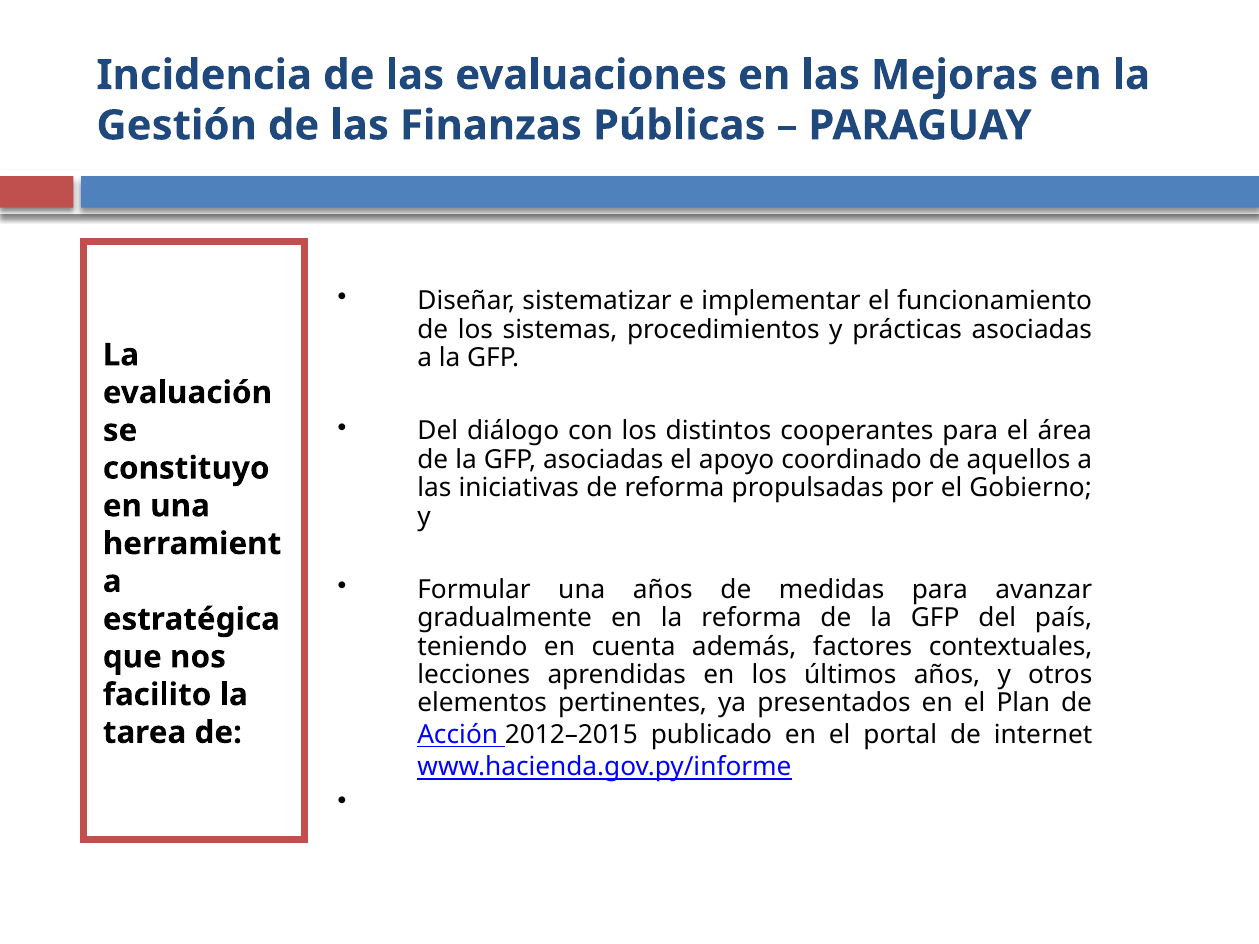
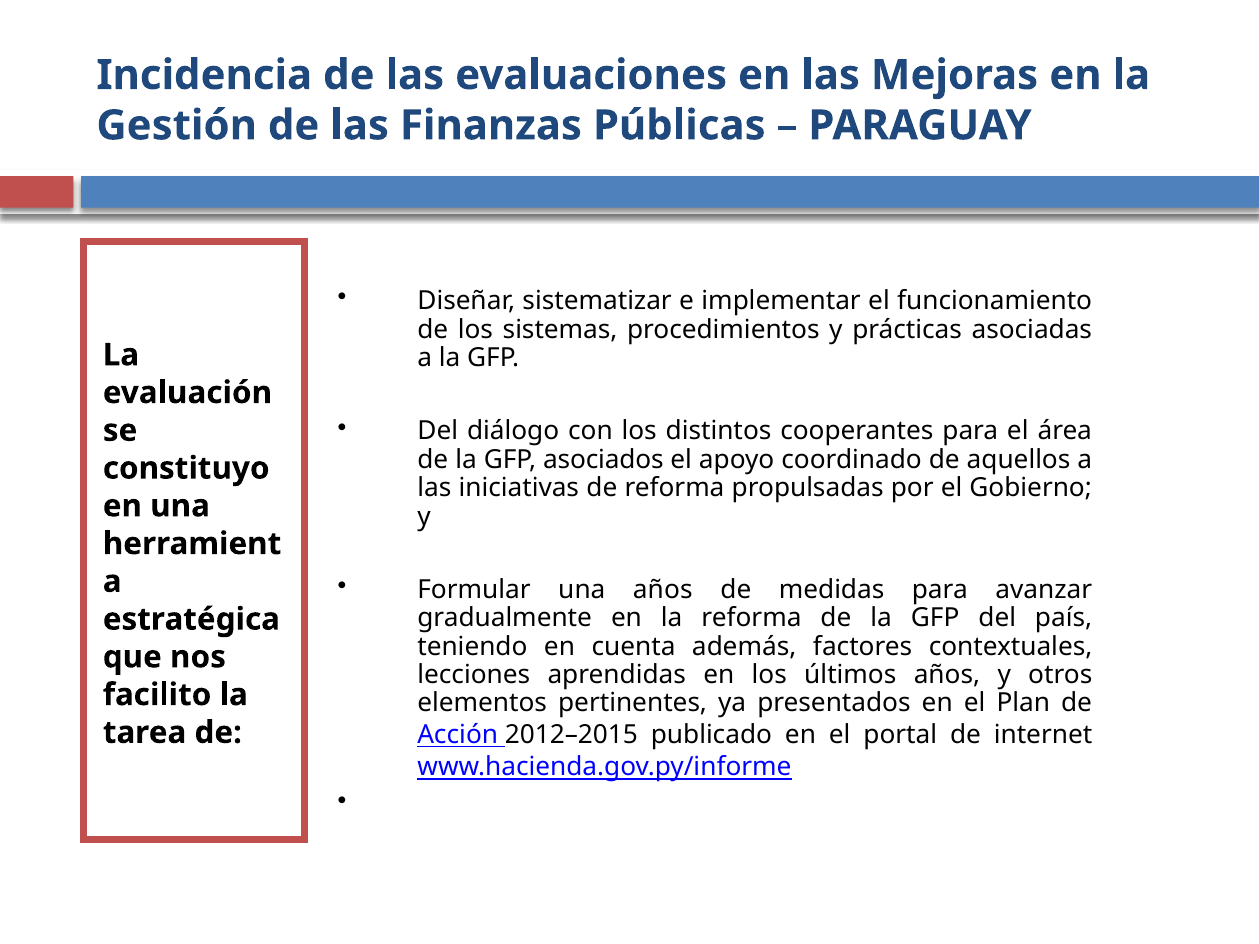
GFP asociadas: asociadas -> asociados
